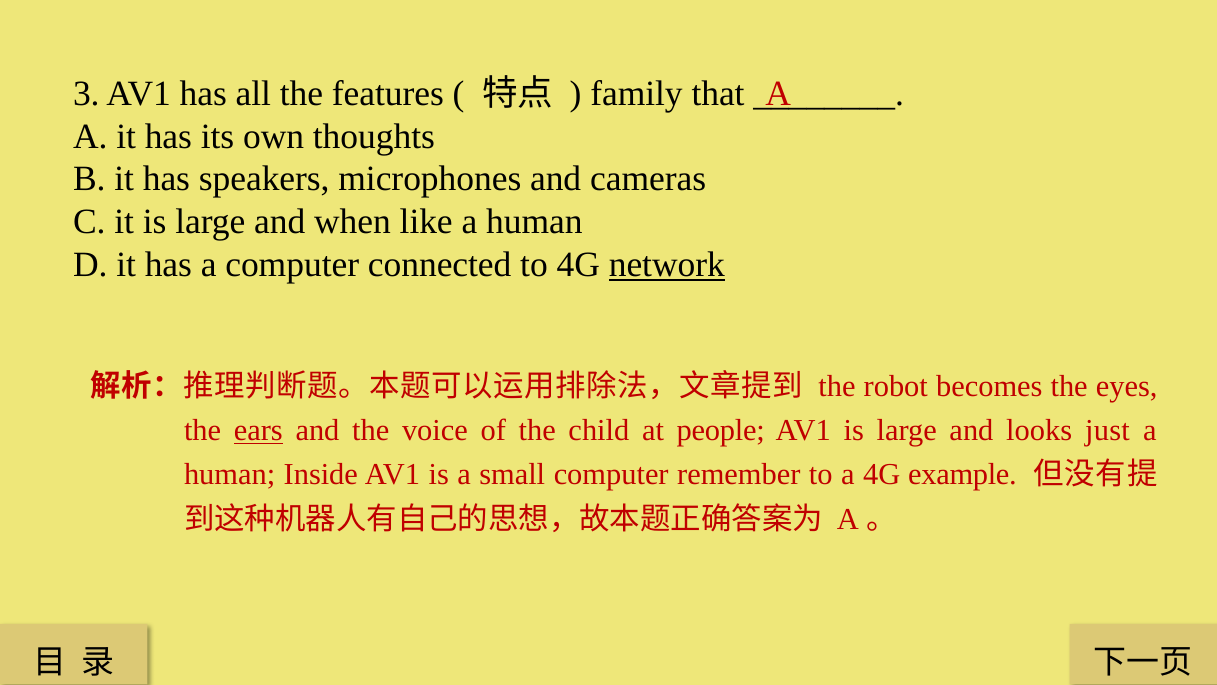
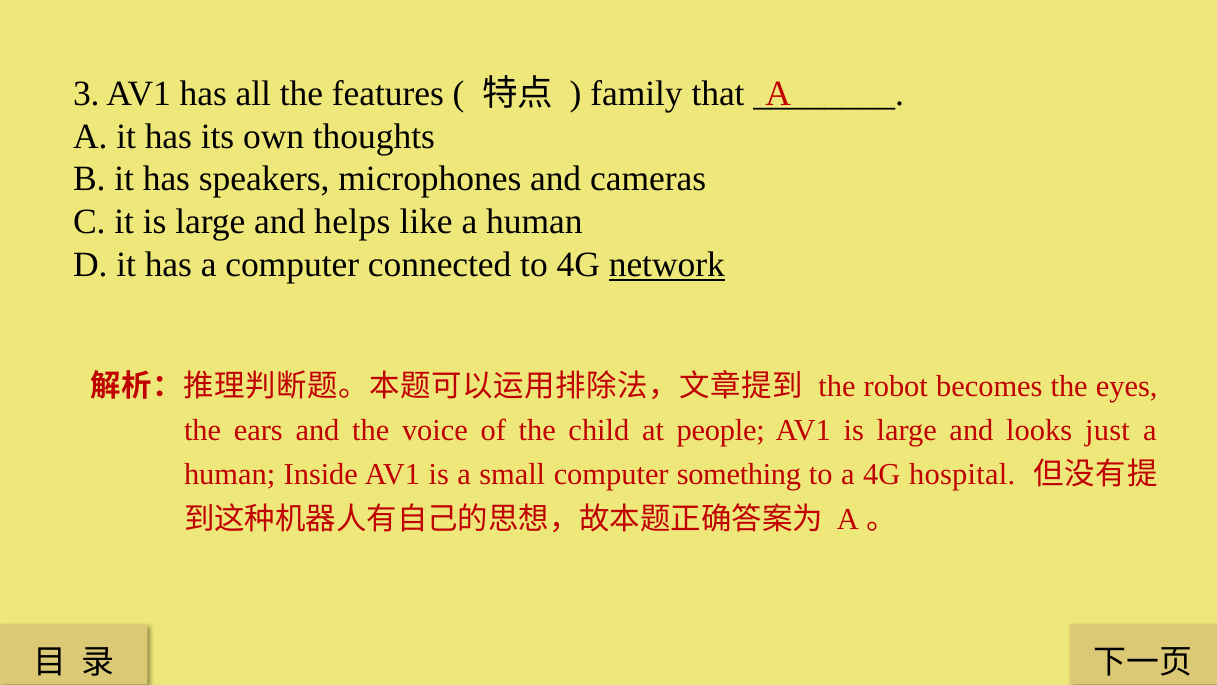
when: when -> helps
ears underline: present -> none
remember: remember -> something
example: example -> hospital
